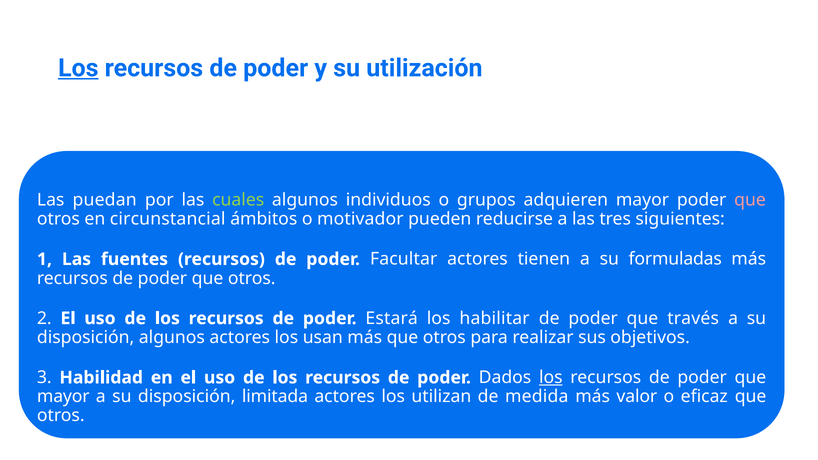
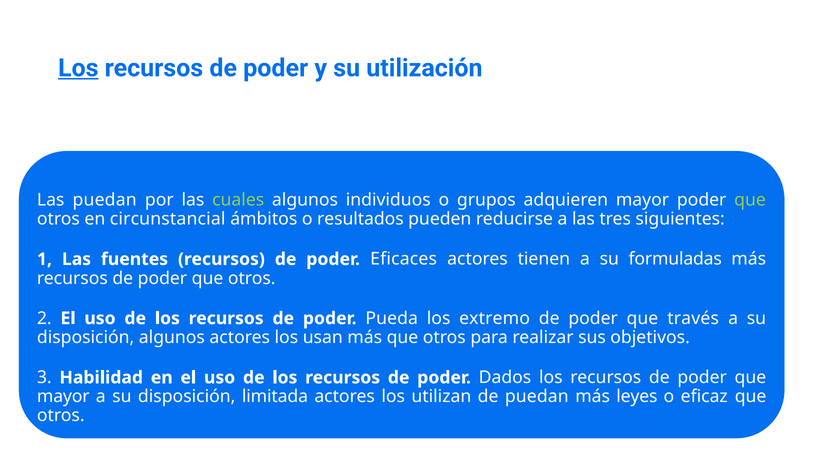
que at (750, 200) colour: pink -> light green
motivador: motivador -> resultados
Facultar: Facultar -> Eficaces
Estará: Estará -> Pueda
habilitar: habilitar -> extremo
los at (551, 378) underline: present -> none
de medida: medida -> puedan
valor: valor -> leyes
